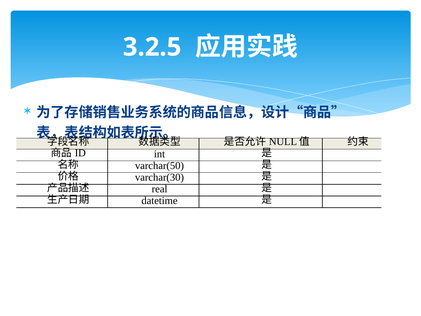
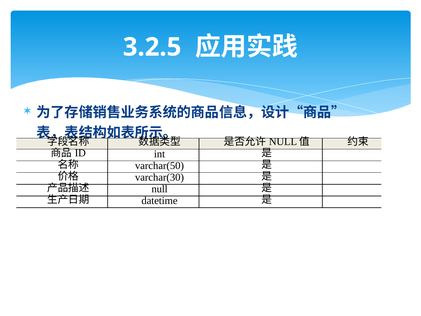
real: real -> null
